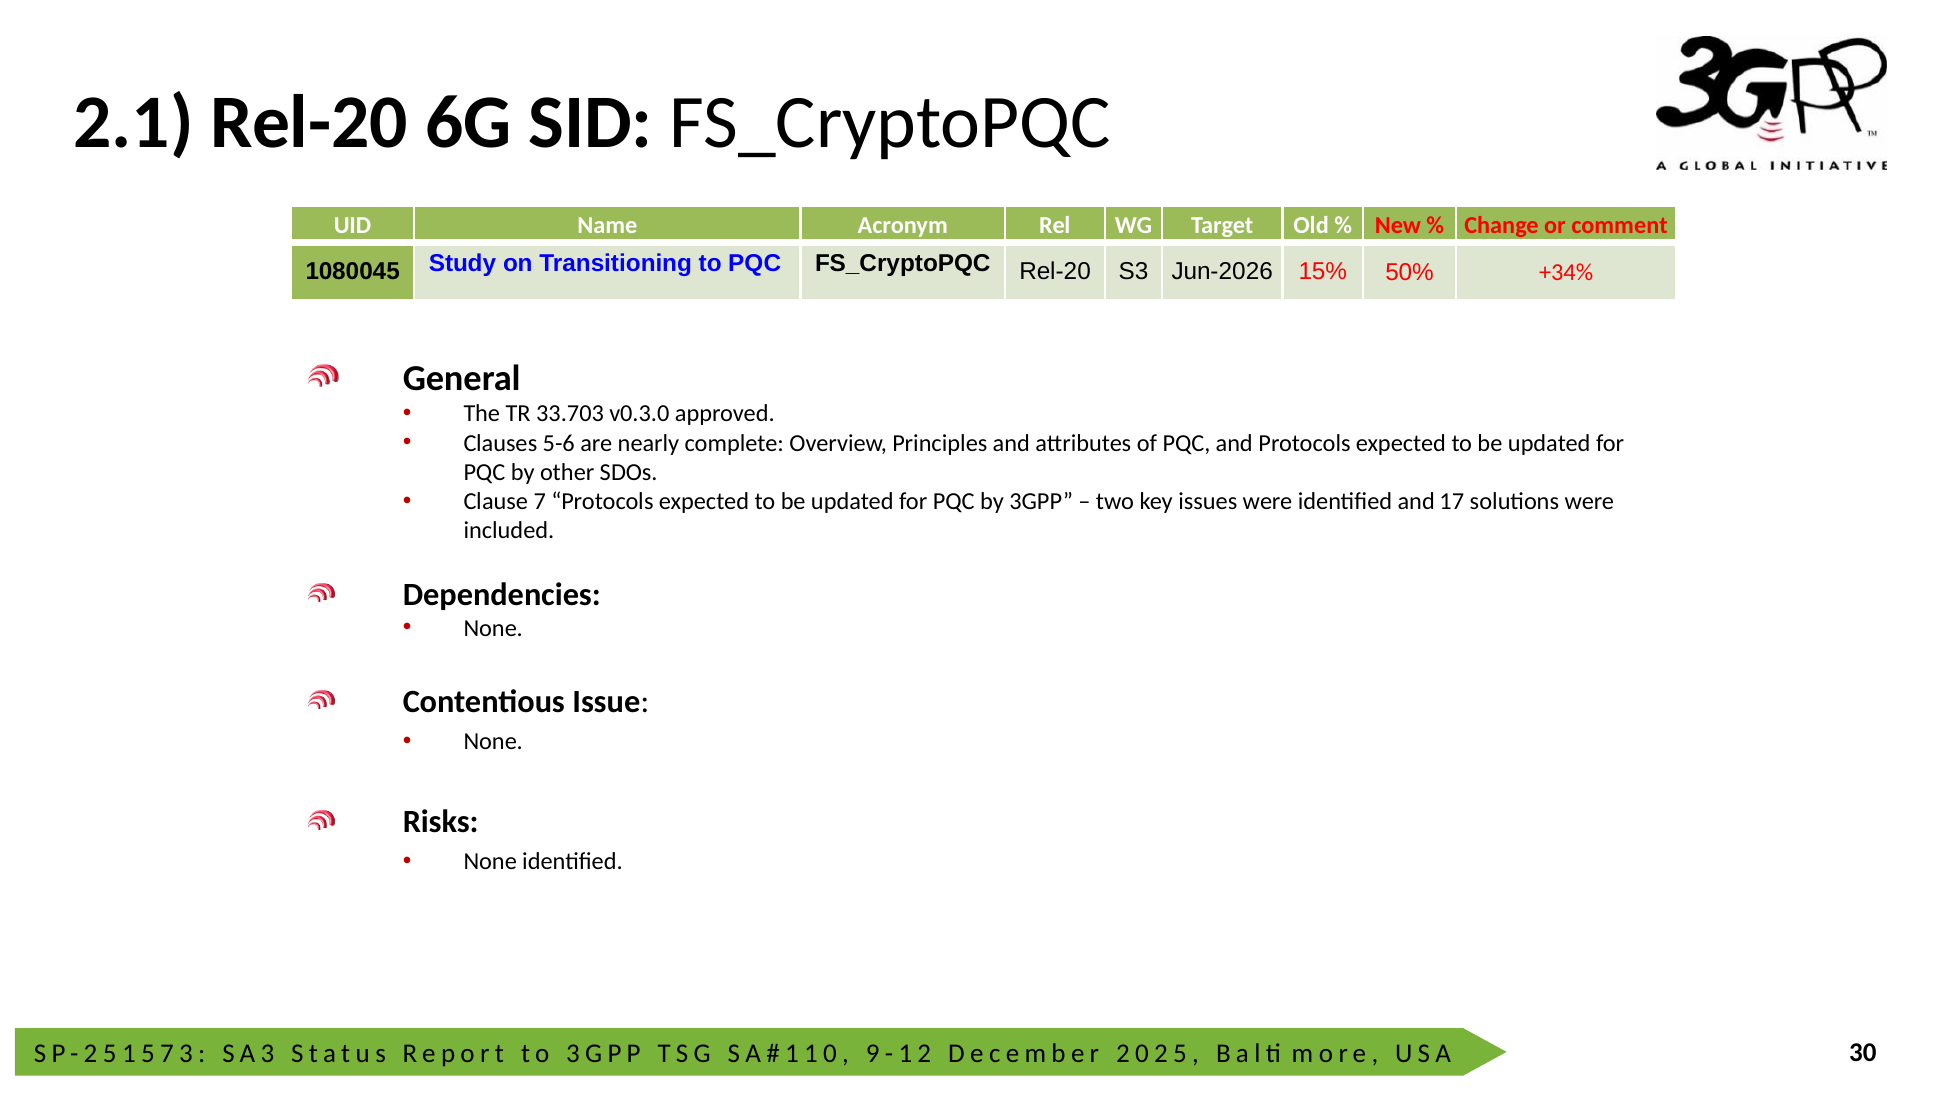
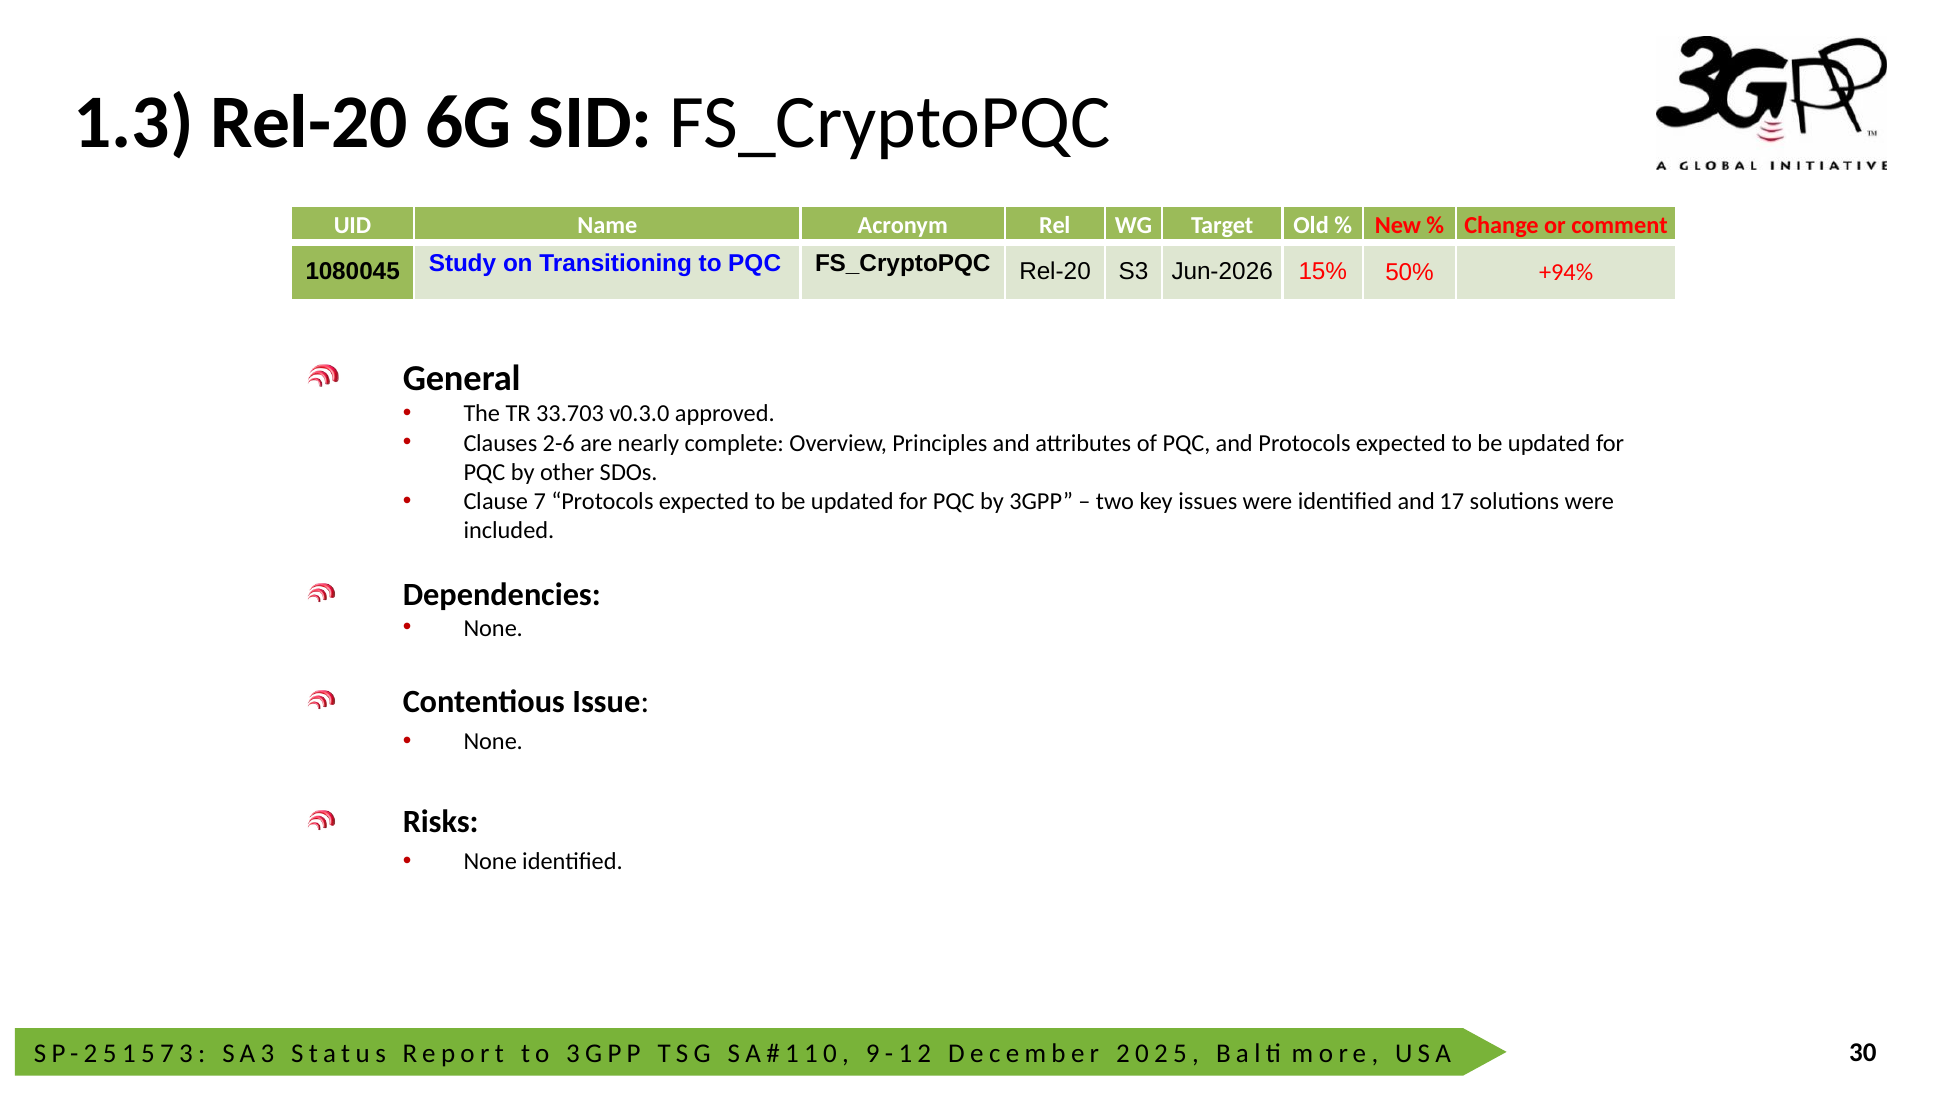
2.1: 2.1 -> 1.3
+34%: +34% -> +94%
5-6: 5-6 -> 2-6
